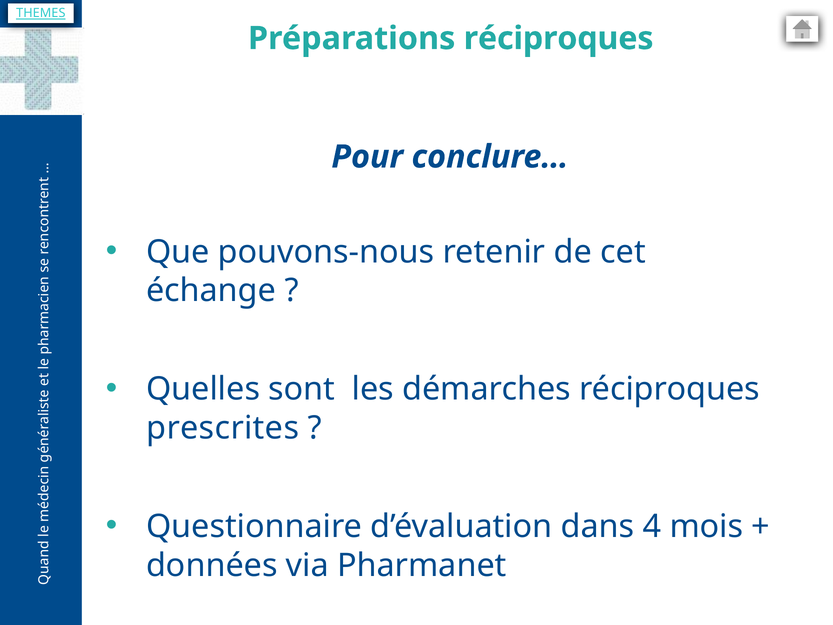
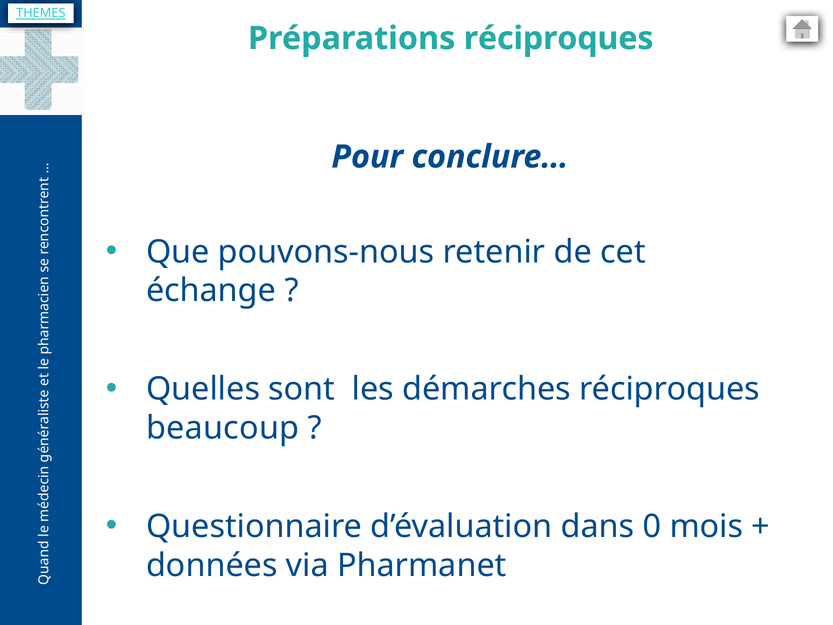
prescrites: prescrites -> beaucoup
4: 4 -> 0
